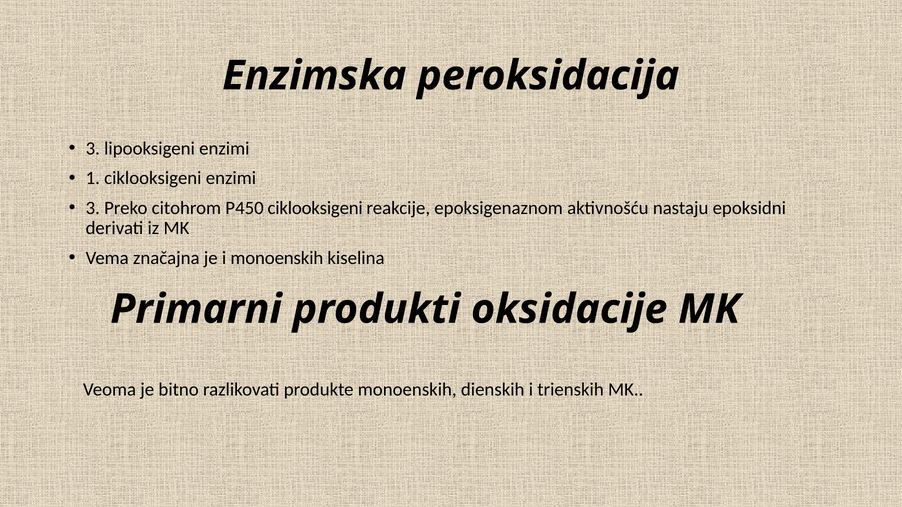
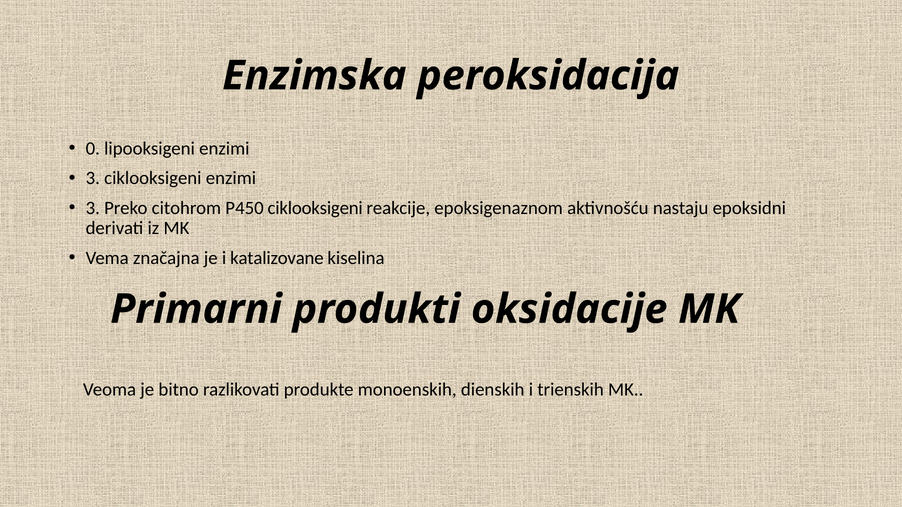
3 at (93, 149): 3 -> 0
1 at (93, 178): 1 -> 3
i monoenskih: monoenskih -> katalizovane
